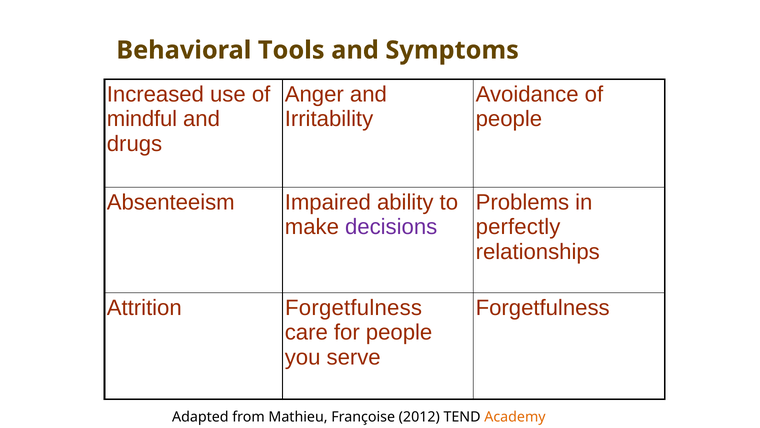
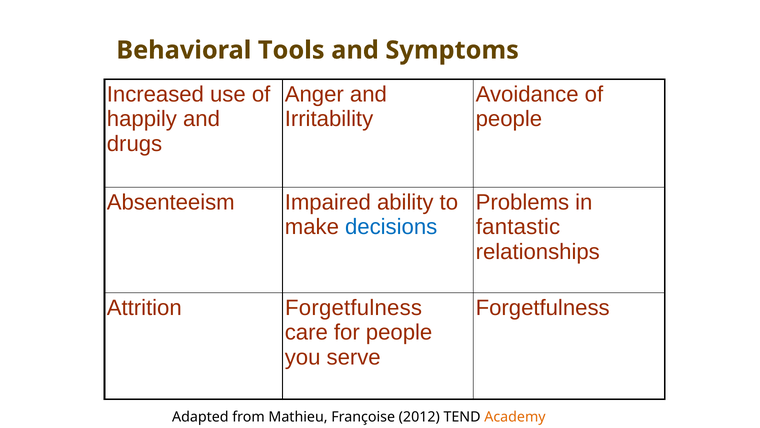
mindful: mindful -> happily
decisions colour: purple -> blue
perfectly: perfectly -> fantastic
